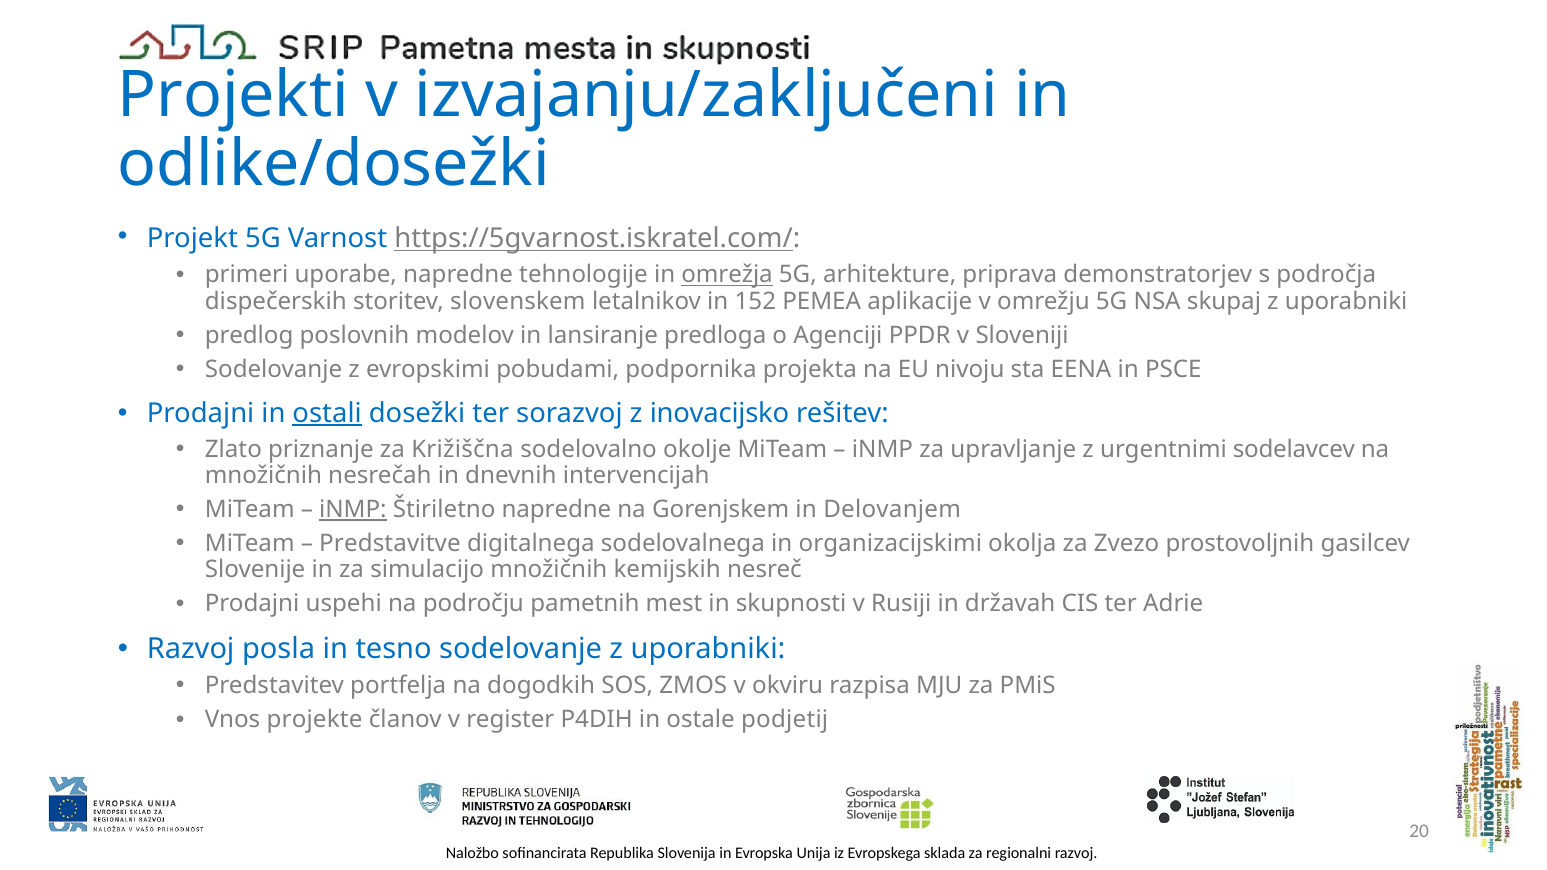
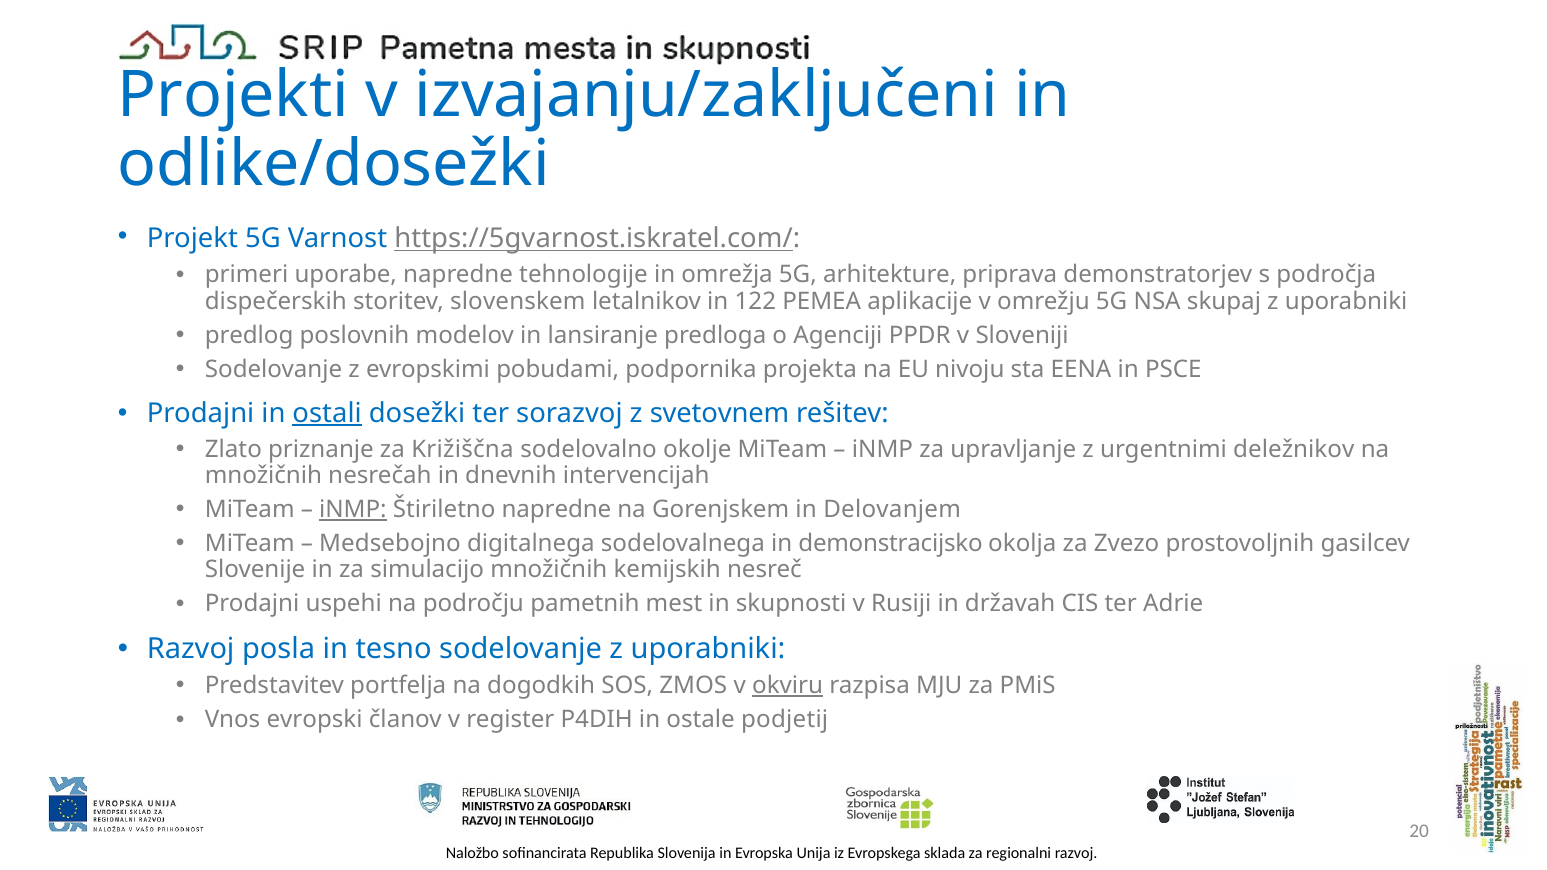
omrežja underline: present -> none
152: 152 -> 122
inovacijsko: inovacijsko -> svetovnem
sodelavcev: sodelavcev -> deležnikov
Predstavitve: Predstavitve -> Medsebojno
organizacijskimi: organizacijskimi -> demonstracijsko
okviru underline: none -> present
projekte: projekte -> evropski
